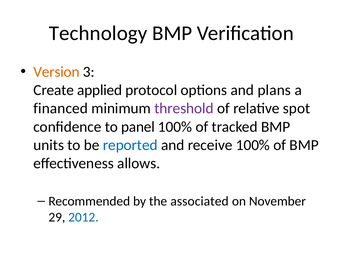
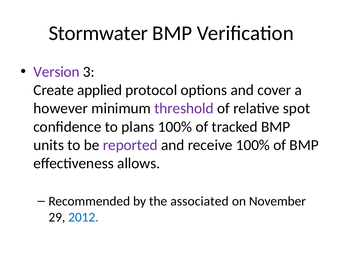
Technology: Technology -> Stormwater
Version colour: orange -> purple
plans: plans -> cover
financed: financed -> however
panel: panel -> plans
reported colour: blue -> purple
